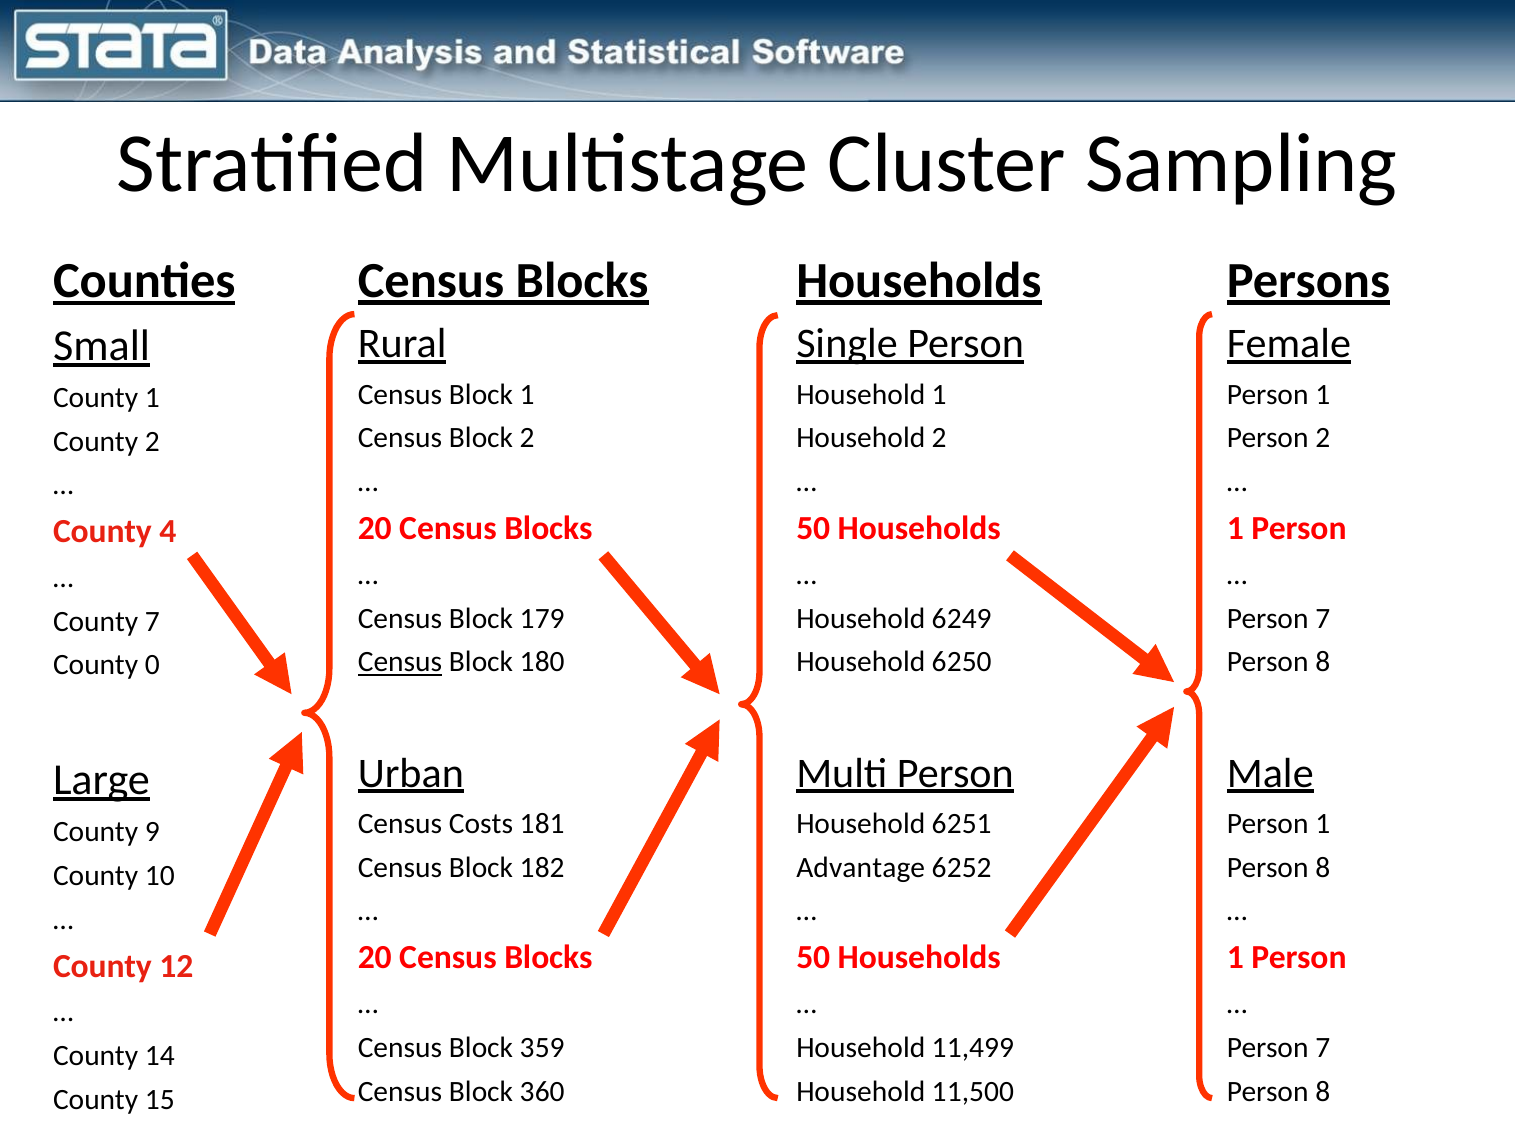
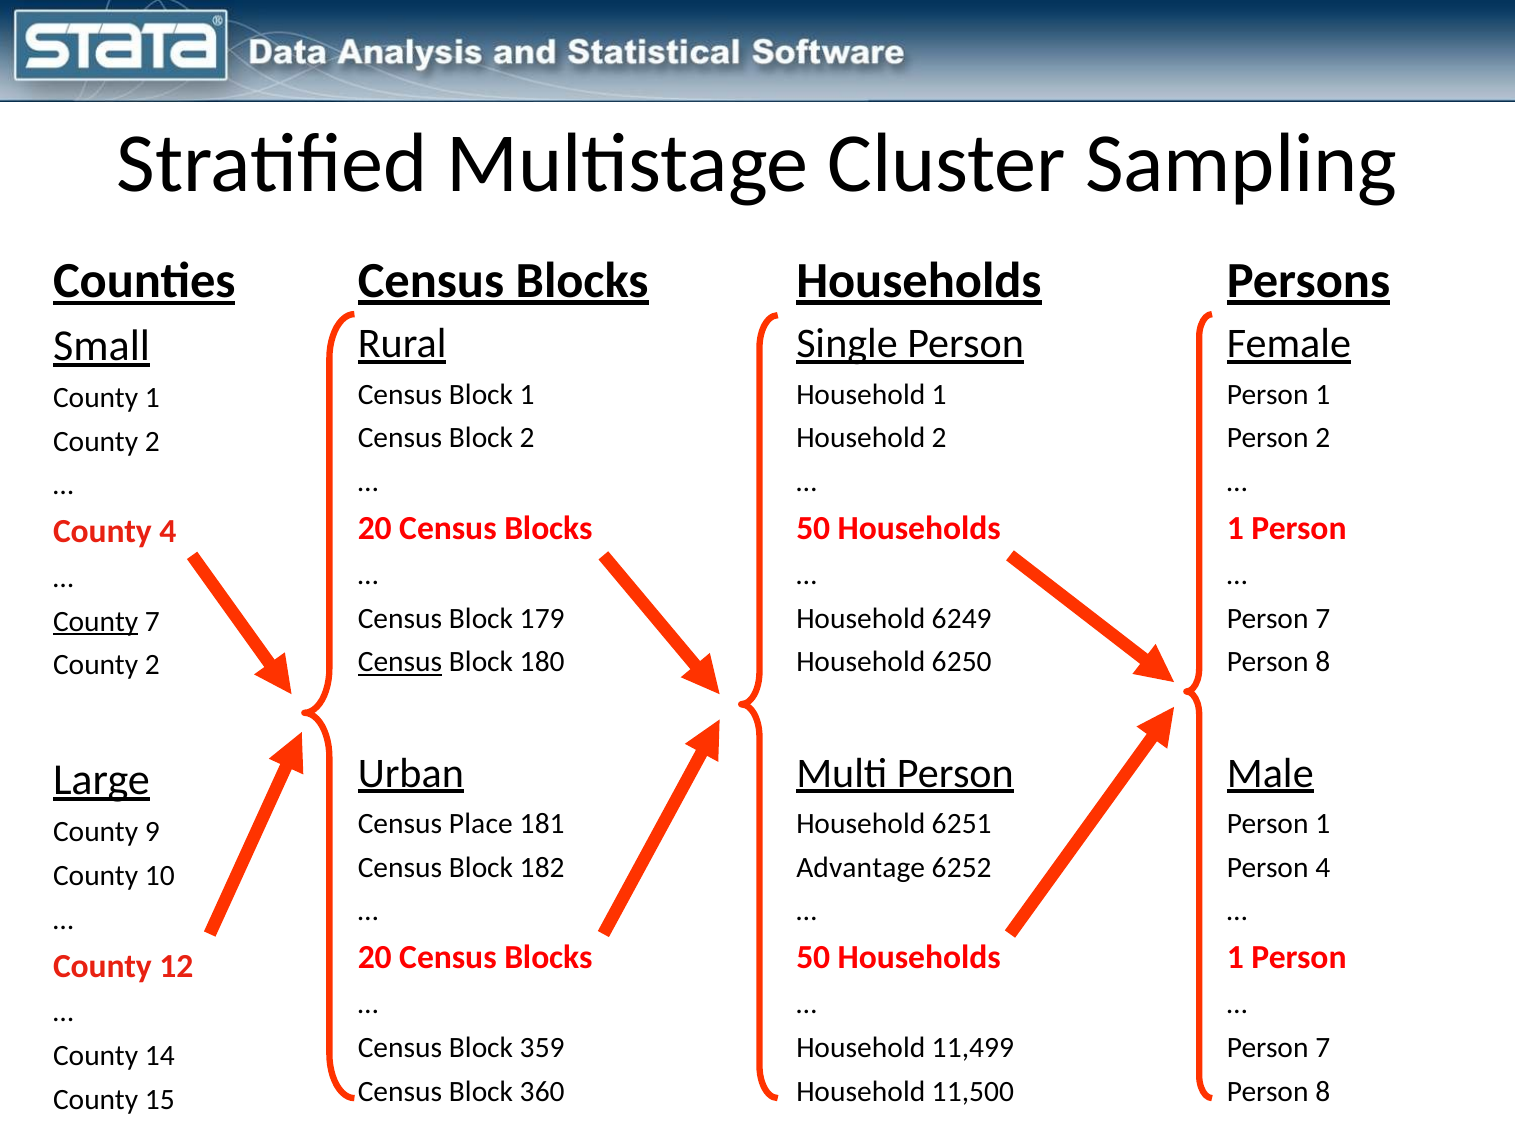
County at (96, 622) underline: none -> present
0 at (152, 665): 0 -> 2
Costs: Costs -> Place
8 at (1323, 868): 8 -> 4
